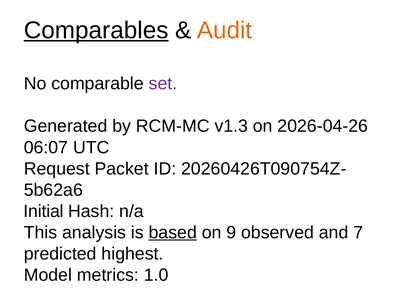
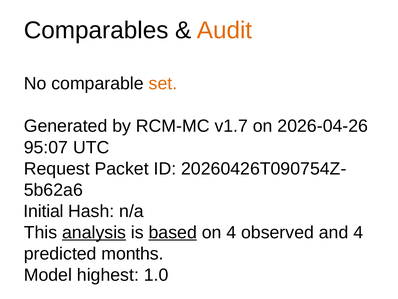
Comparables underline: present -> none
set colour: purple -> orange
v1.3: v1.3 -> v1.7
06:07: 06:07 -> 95:07
analysis underline: none -> present
on 9: 9 -> 4
and 7: 7 -> 4
highest: highest -> months
metrics: metrics -> highest
